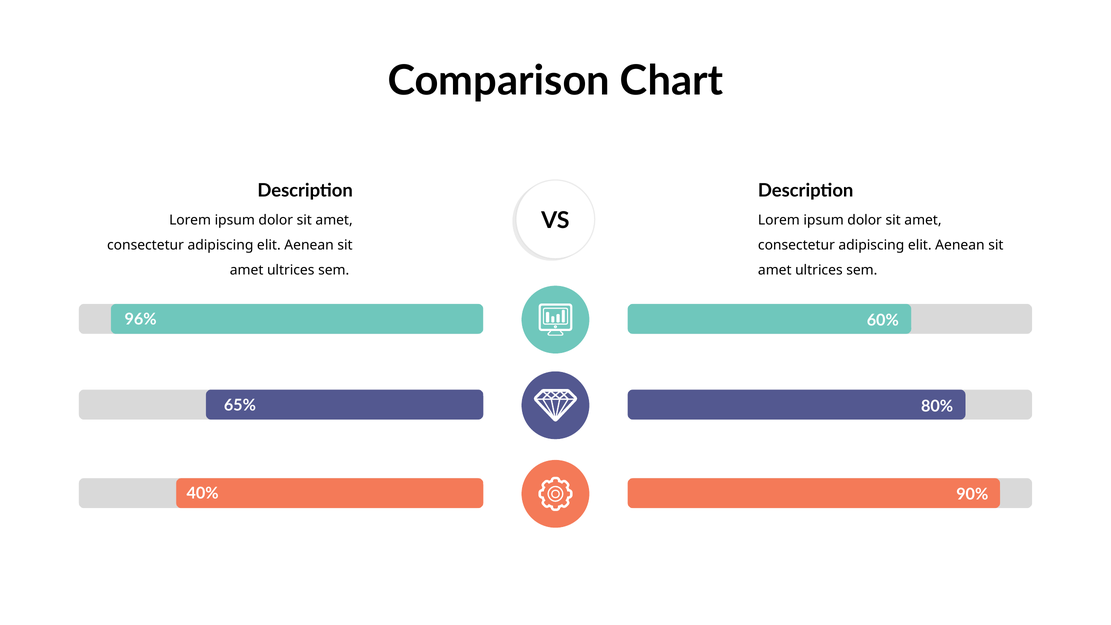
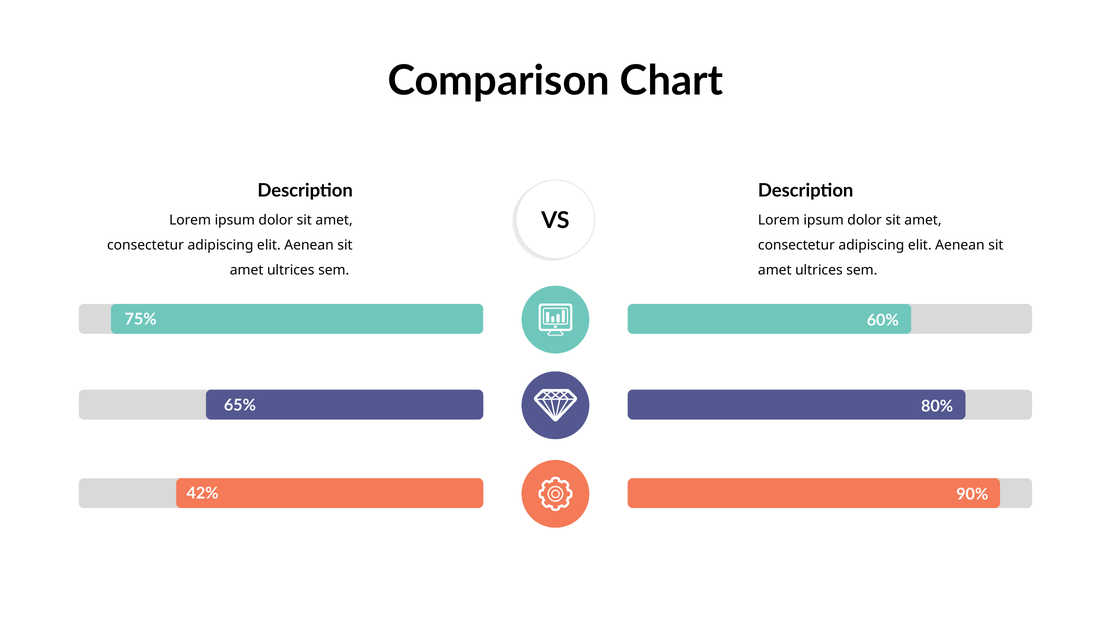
96%: 96% -> 75%
40%: 40% -> 42%
